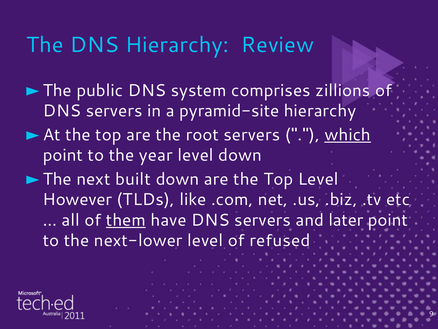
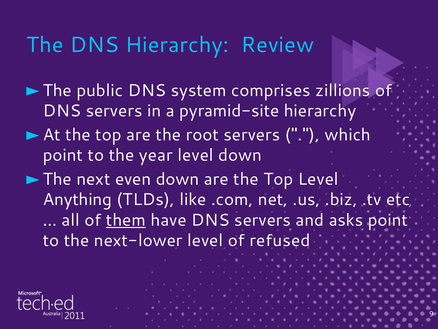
which underline: present -> none
built: built -> even
However: However -> Anything
later: later -> asks
